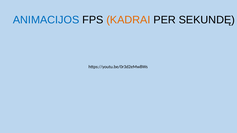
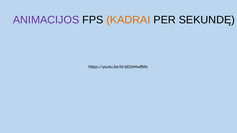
ANIMACIJOS colour: blue -> purple
